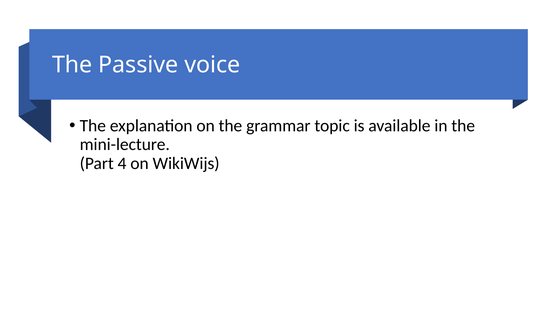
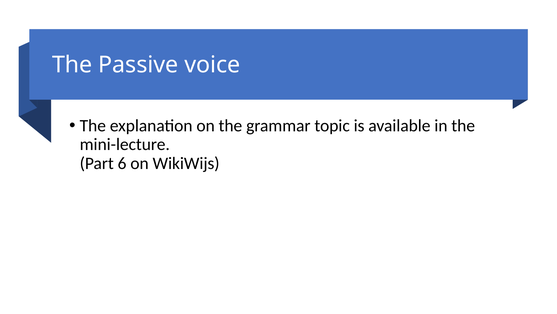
4: 4 -> 6
